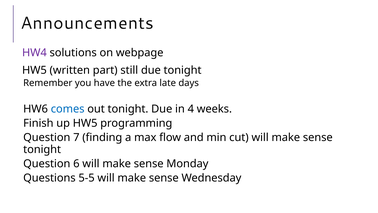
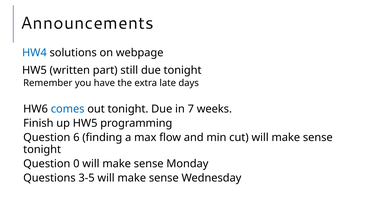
HW4 colour: purple -> blue
4: 4 -> 7
7: 7 -> 6
6: 6 -> 0
5-5: 5-5 -> 3-5
